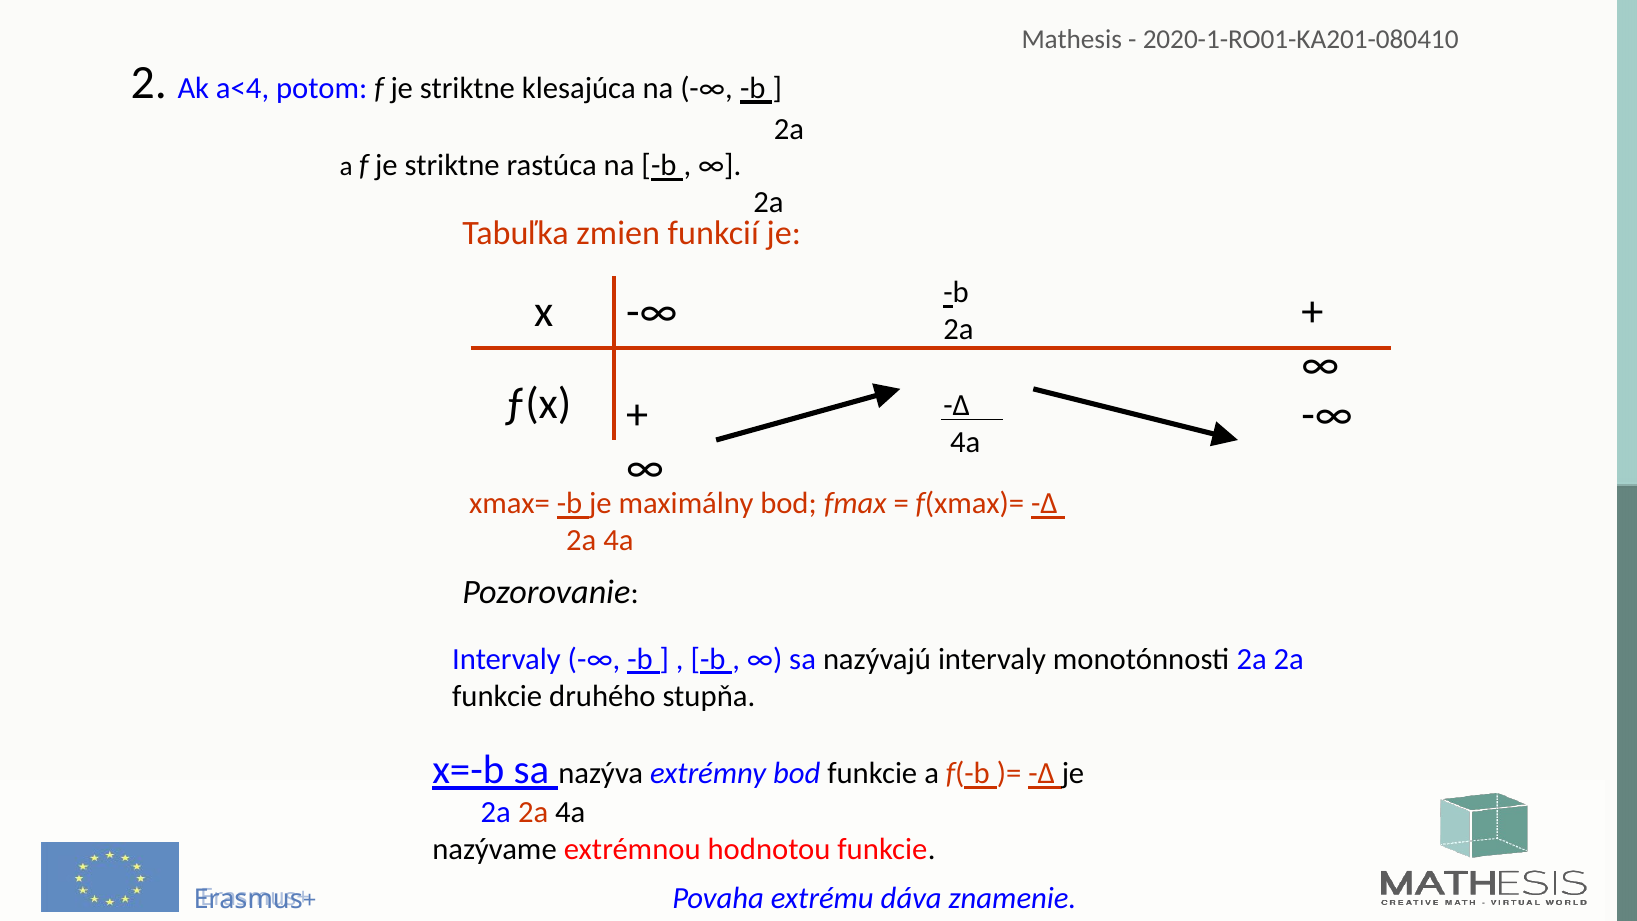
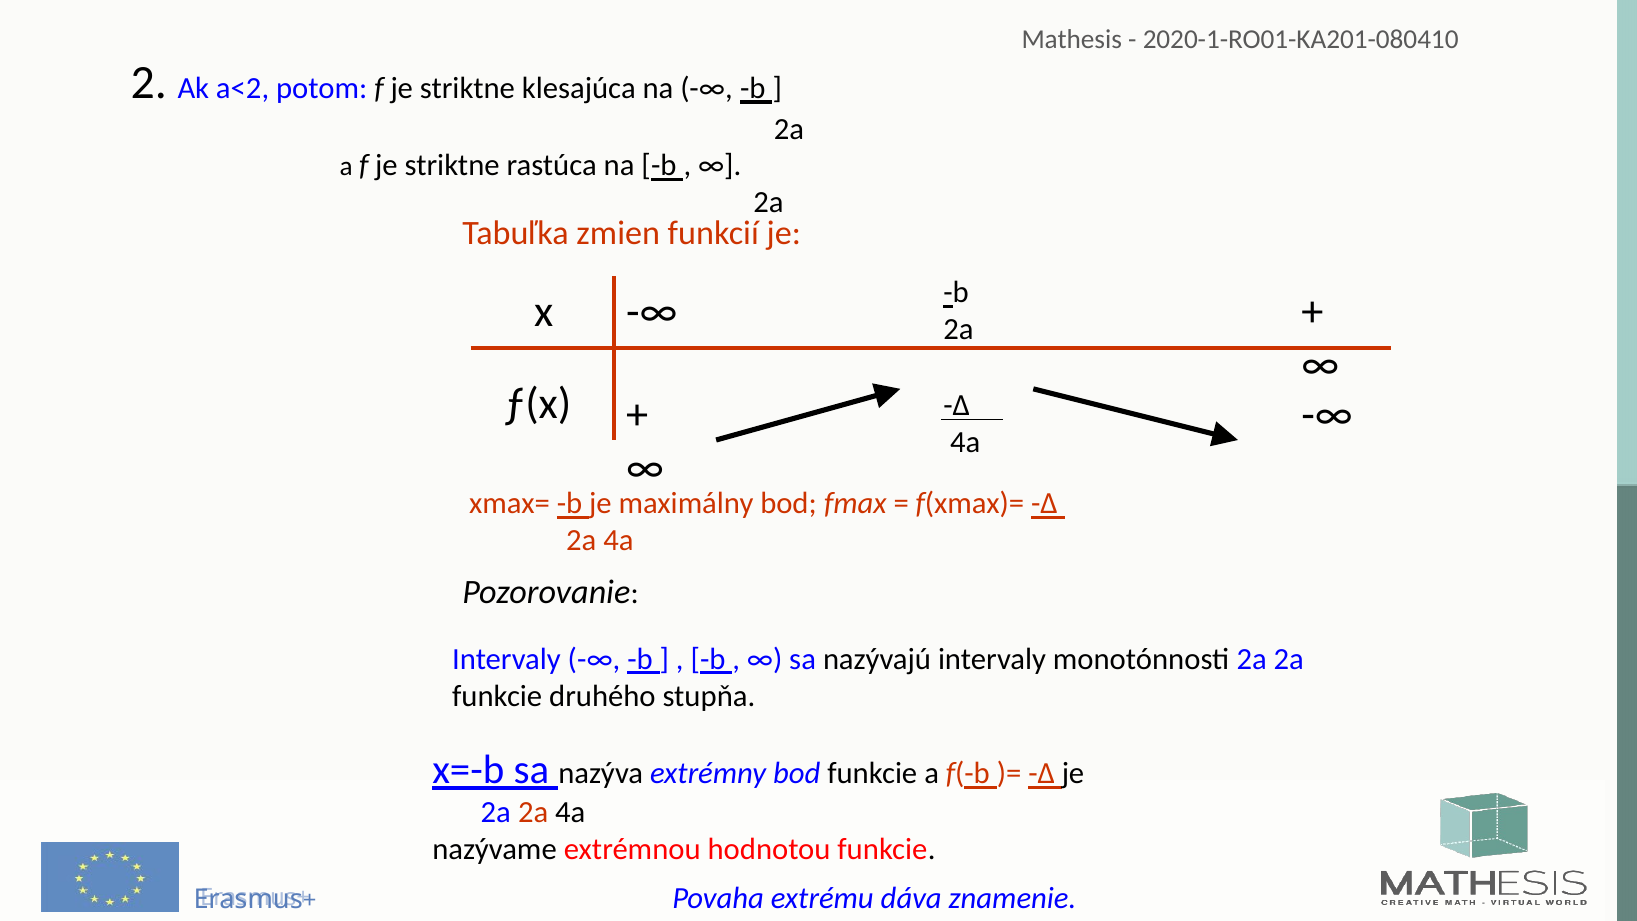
a<4: a<4 -> a<2
